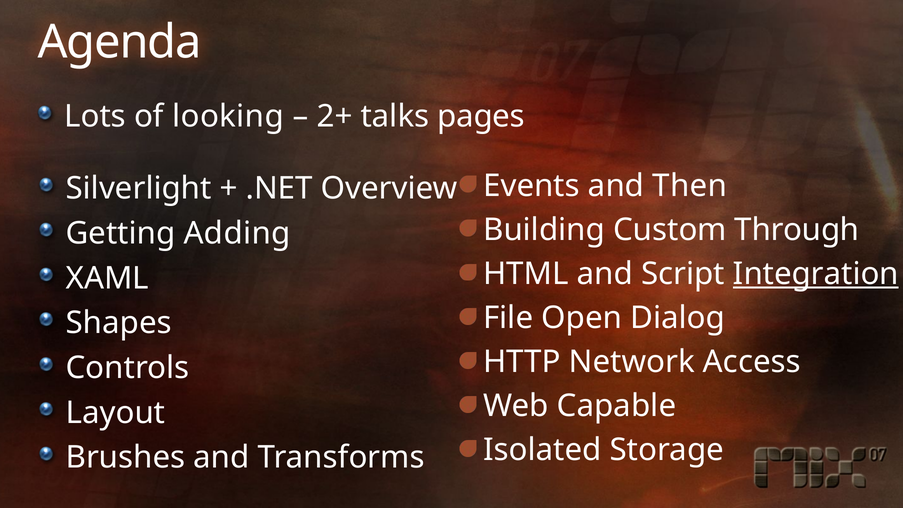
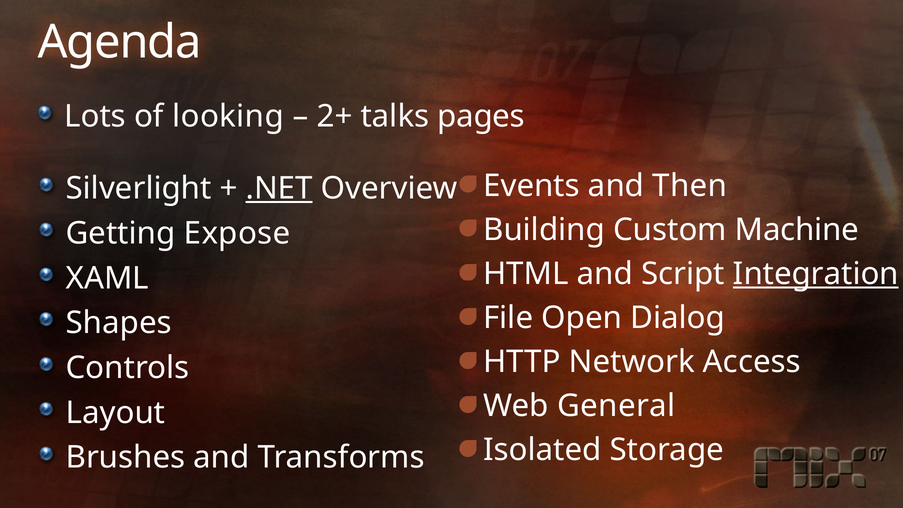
.NET underline: none -> present
Through: Through -> Machine
Adding: Adding -> Expose
Capable: Capable -> General
